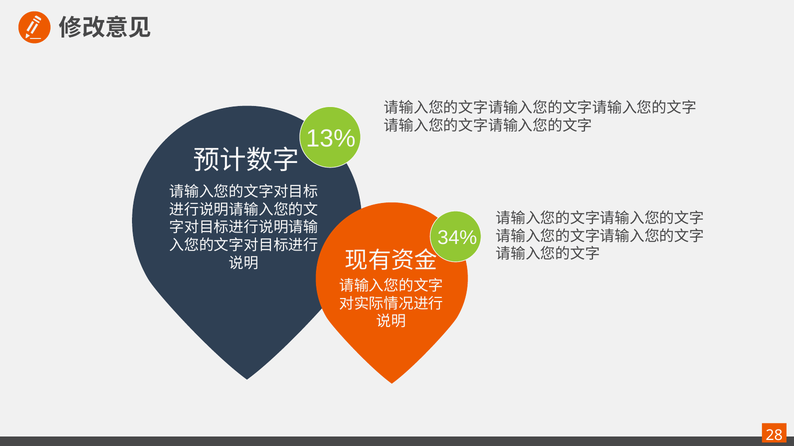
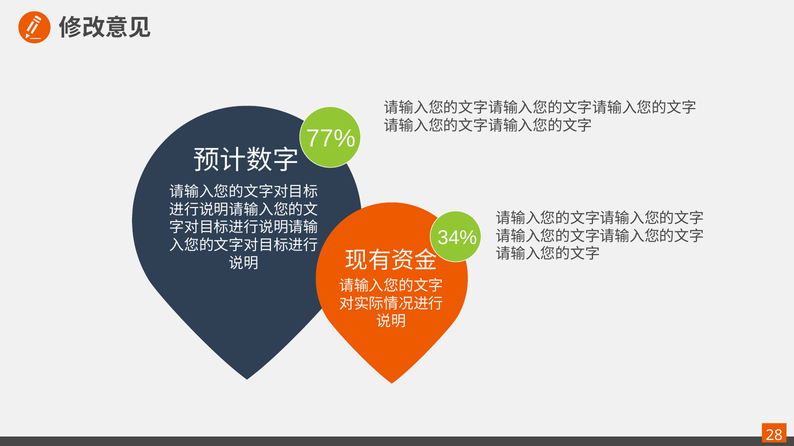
13%: 13% -> 77%
